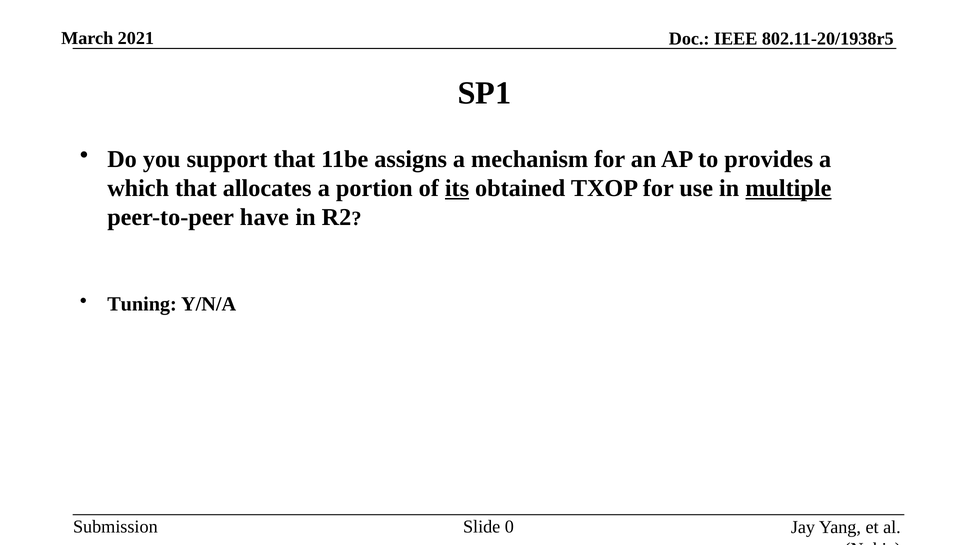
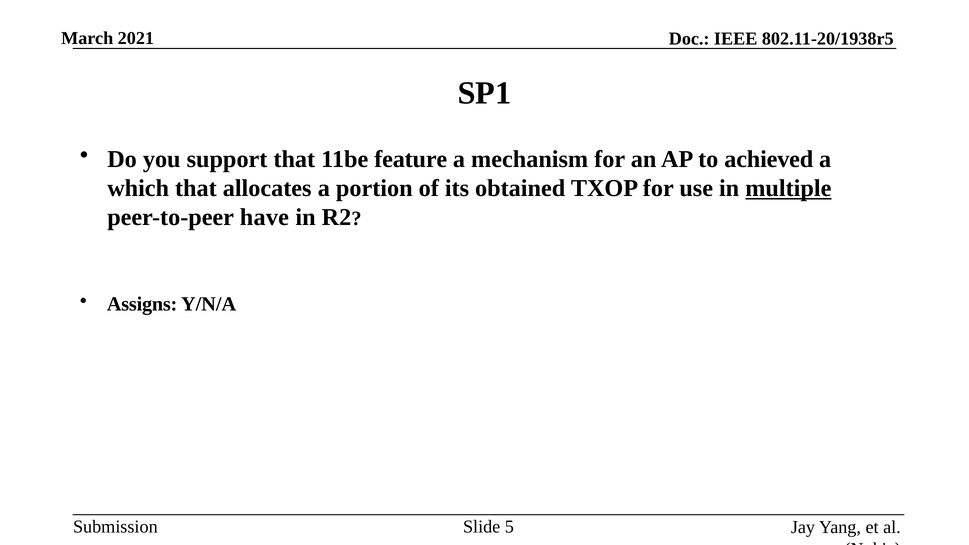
assigns: assigns -> feature
provides: provides -> achieved
its underline: present -> none
Tuning: Tuning -> Assigns
0: 0 -> 5
